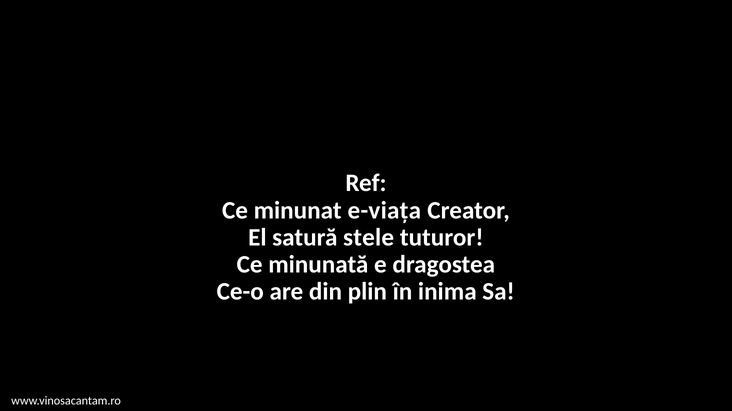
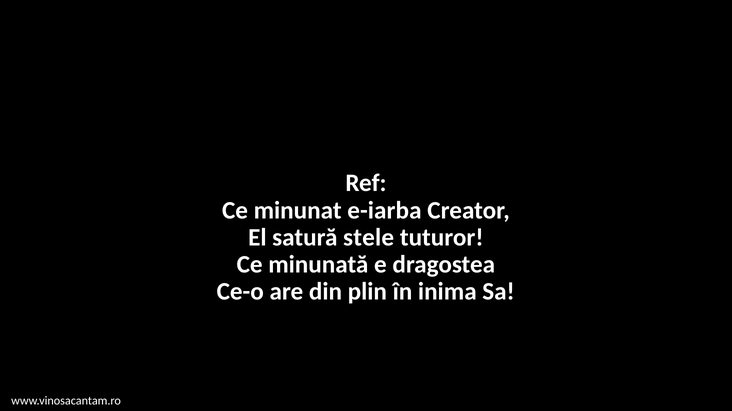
e-viața: e-viața -> e-iarba
